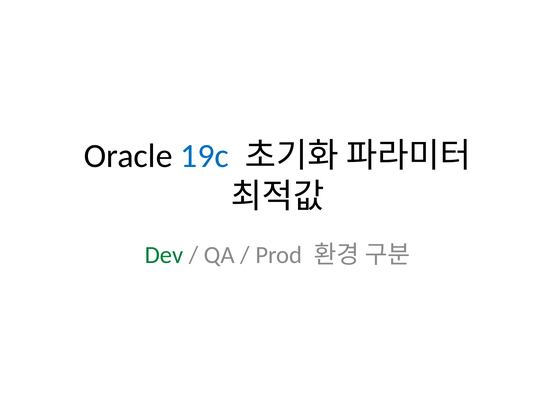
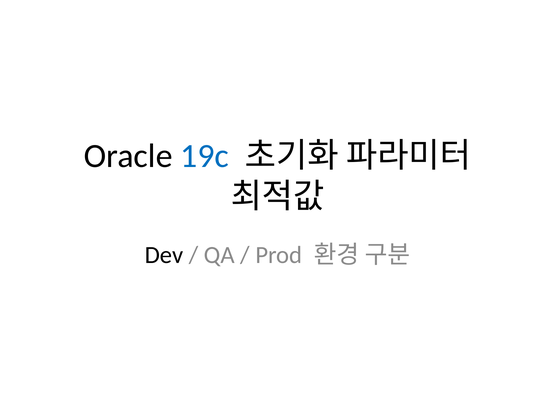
Dev colour: green -> black
